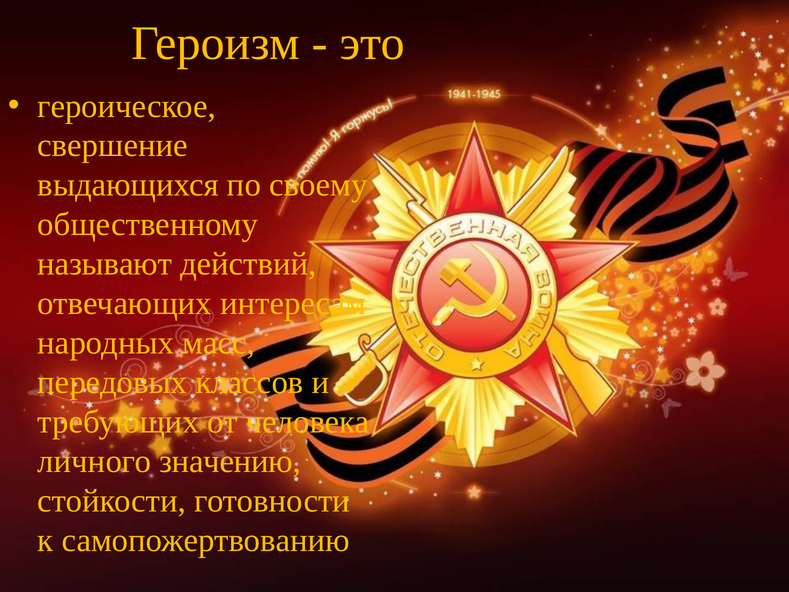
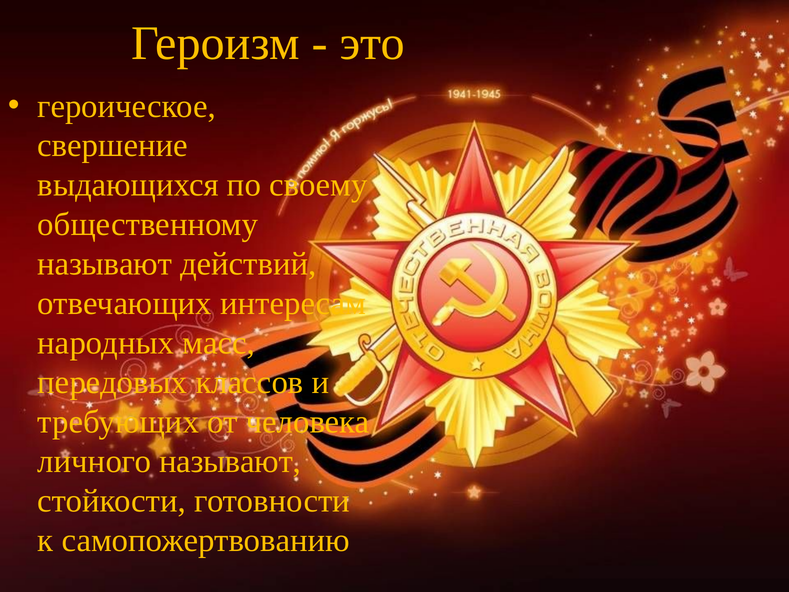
личного значению: значению -> называют
